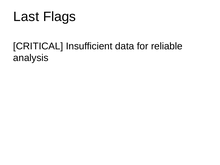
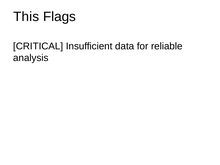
Last: Last -> This
